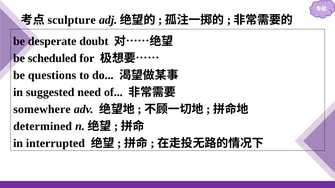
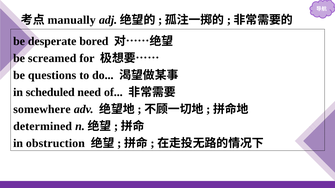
sculpture: sculpture -> manually
doubt: doubt -> bored
scheduled: scheduled -> screamed
suggested: suggested -> scheduled
interrupted: interrupted -> obstruction
